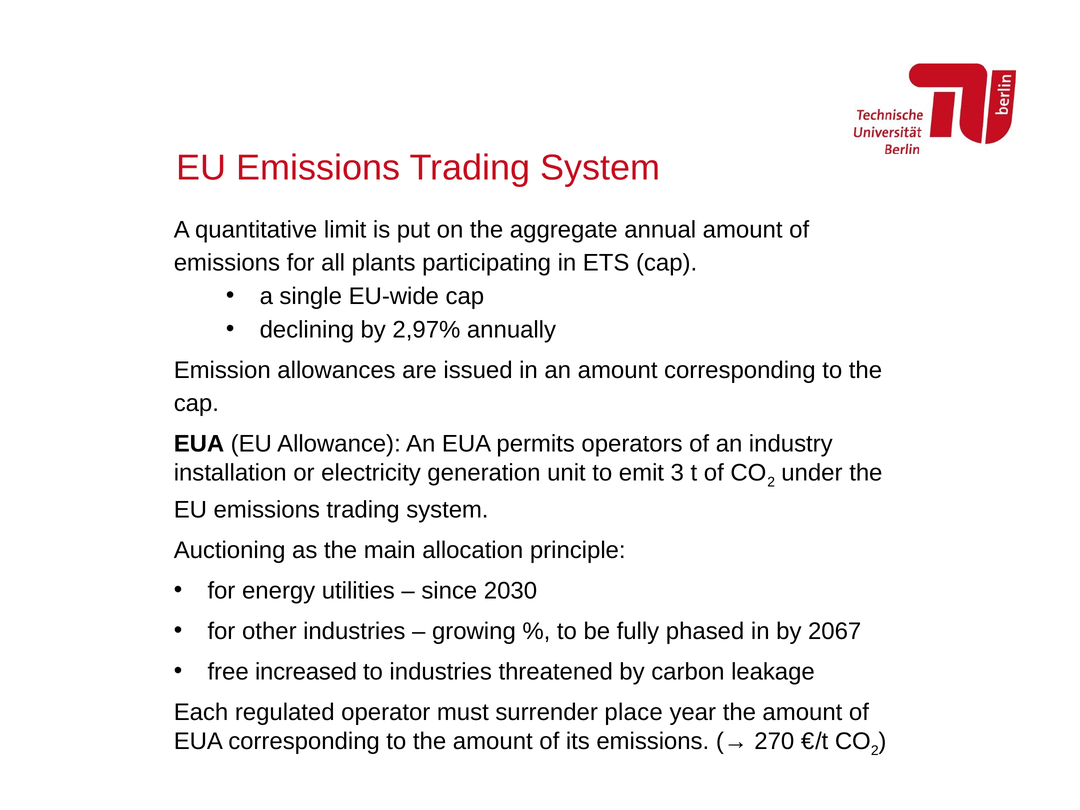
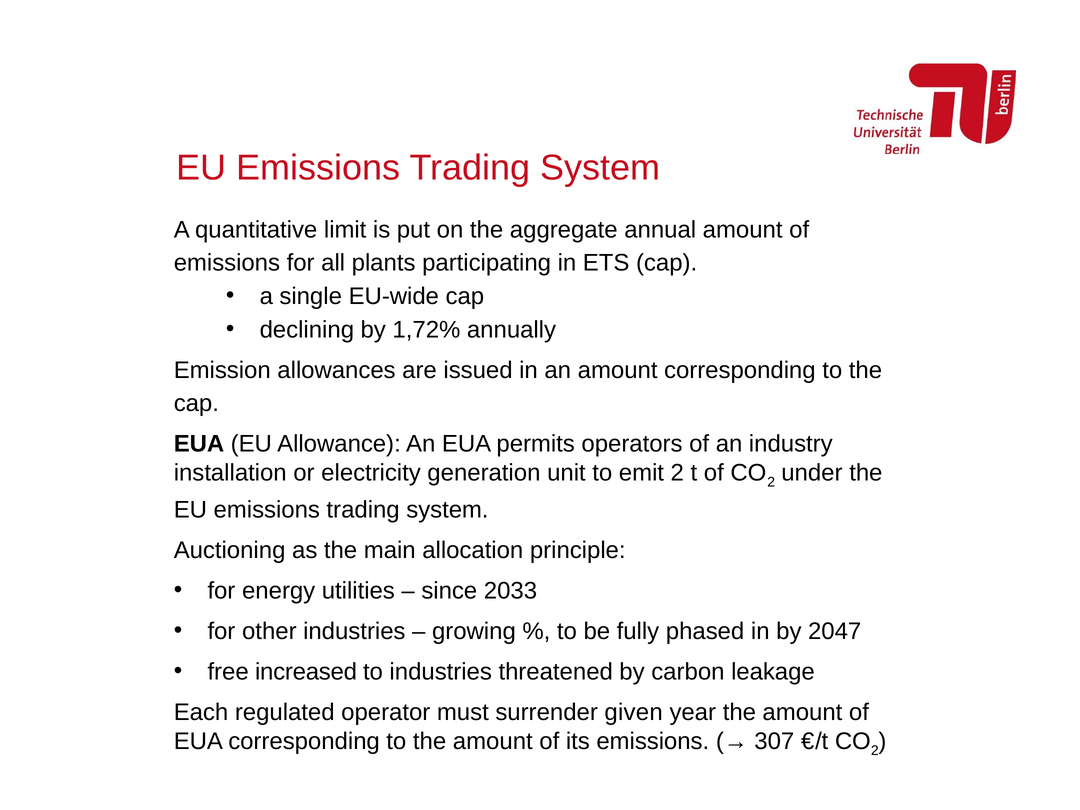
2,97%: 2,97% -> 1,72%
emit 3: 3 -> 2
2030: 2030 -> 2033
2067: 2067 -> 2047
place: place -> given
270: 270 -> 307
